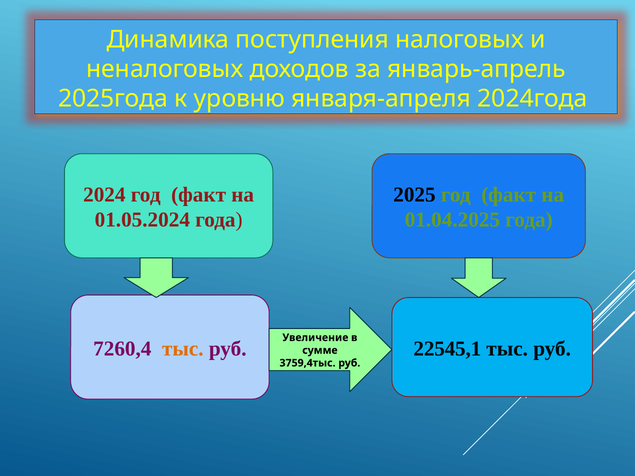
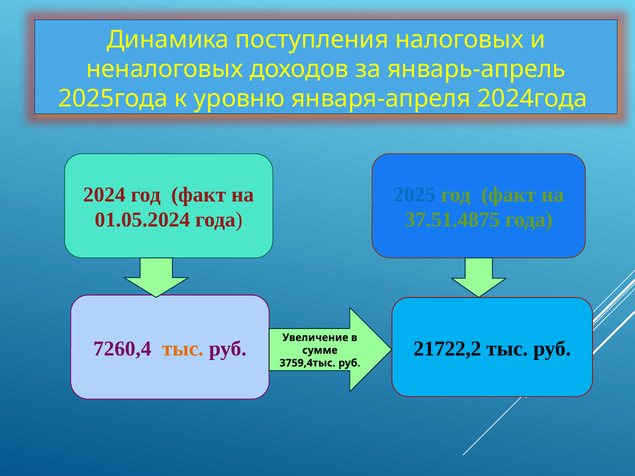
2025 colour: black -> blue
01.04.2025: 01.04.2025 -> 37.51.4875
22545,1: 22545,1 -> 21722,2
